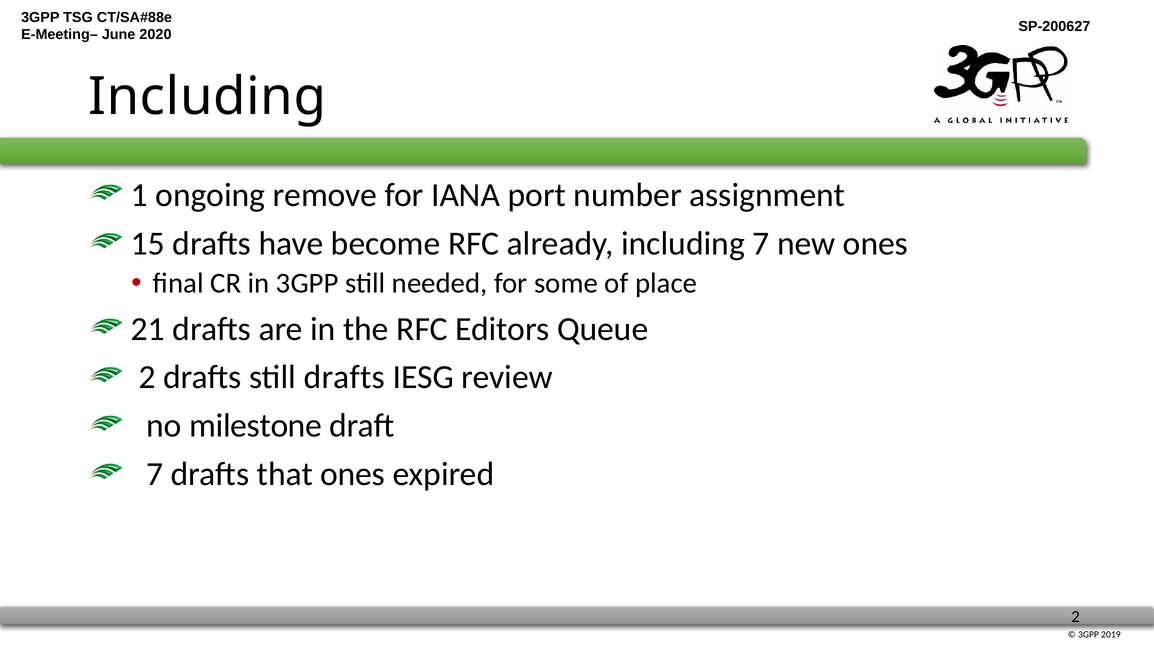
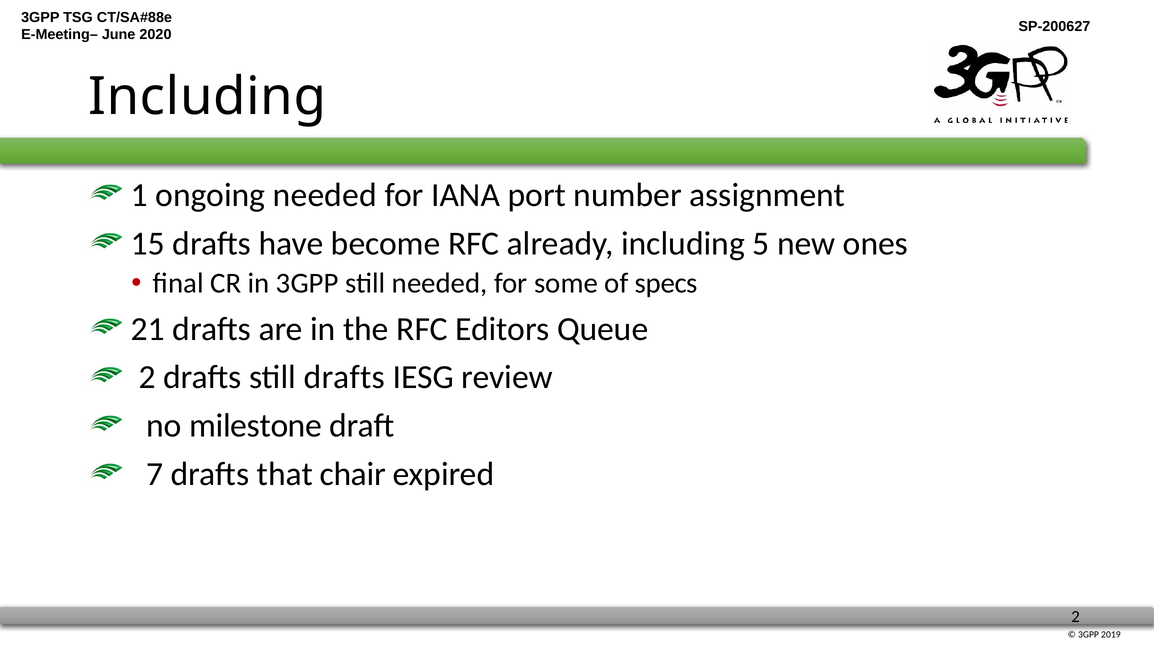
ongoing remove: remove -> needed
including 7: 7 -> 5
place: place -> specs
that ones: ones -> chair
